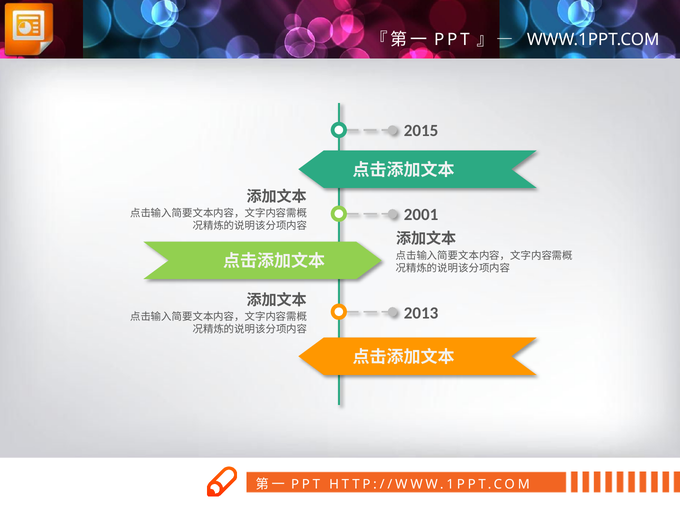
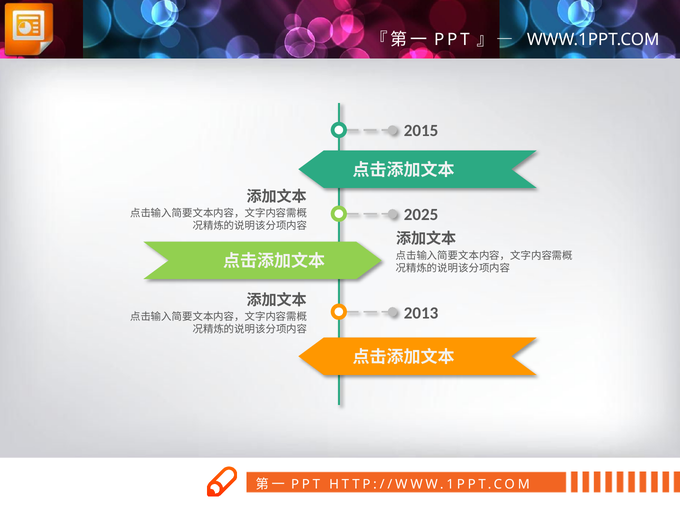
2001: 2001 -> 2025
